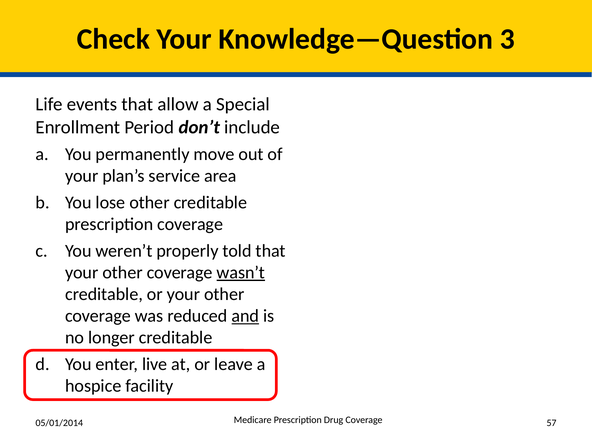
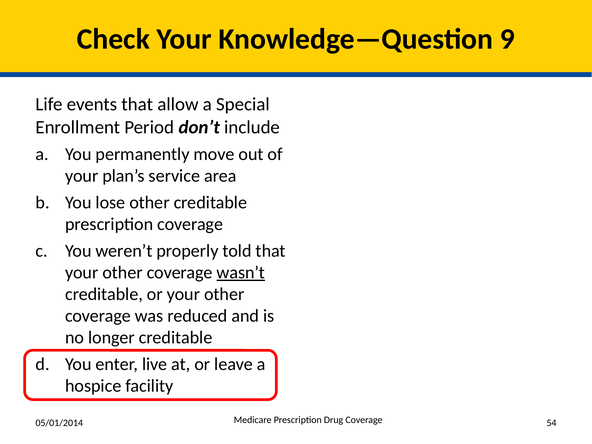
3: 3 -> 9
and underline: present -> none
57: 57 -> 54
